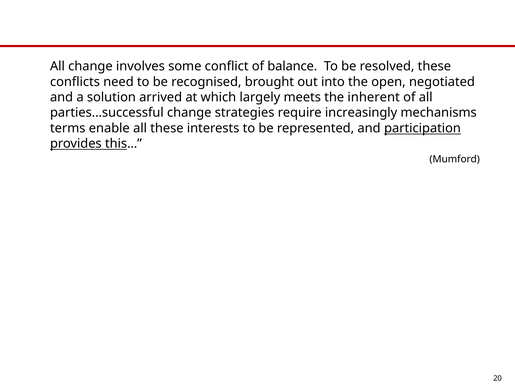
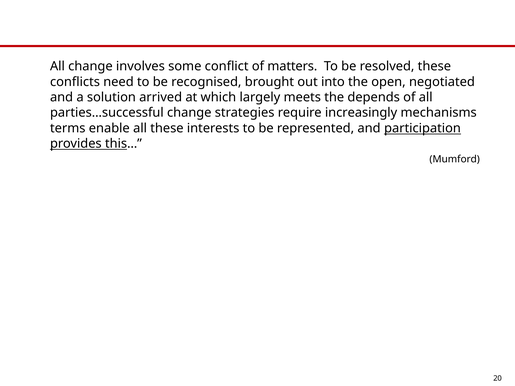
balance: balance -> matters
inherent: inherent -> depends
